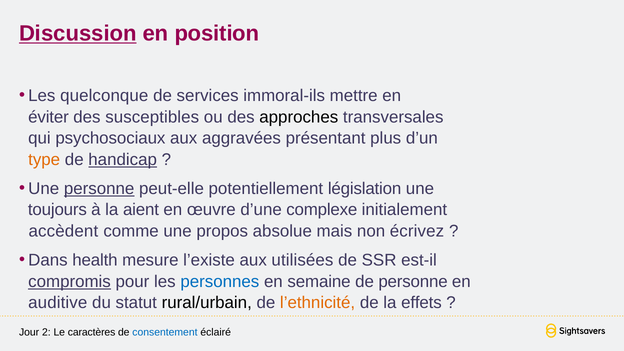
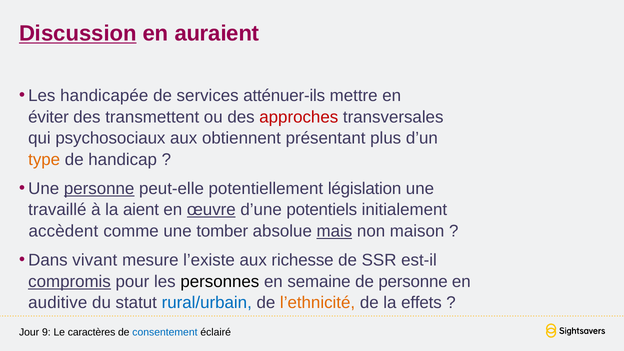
position: position -> auraient
quelconque: quelconque -> handicapée
immoral-ils: immoral-ils -> atténuer-ils
susceptibles: susceptibles -> transmettent
approches colour: black -> red
aggravées: aggravées -> obtiennent
handicap underline: present -> none
toujours: toujours -> travaillé
œuvre underline: none -> present
complexe: complexe -> potentiels
propos: propos -> tomber
mais underline: none -> present
écrivez: écrivez -> maison
health: health -> vivant
utilisées: utilisées -> richesse
personnes colour: blue -> black
rural/urbain colour: black -> blue
2: 2 -> 9
